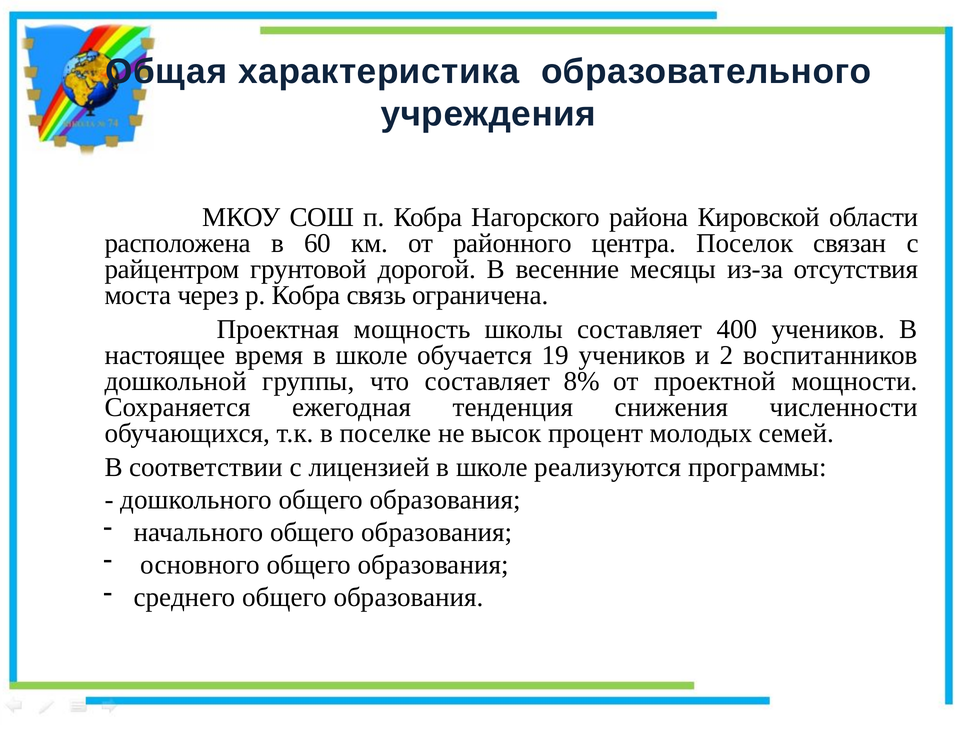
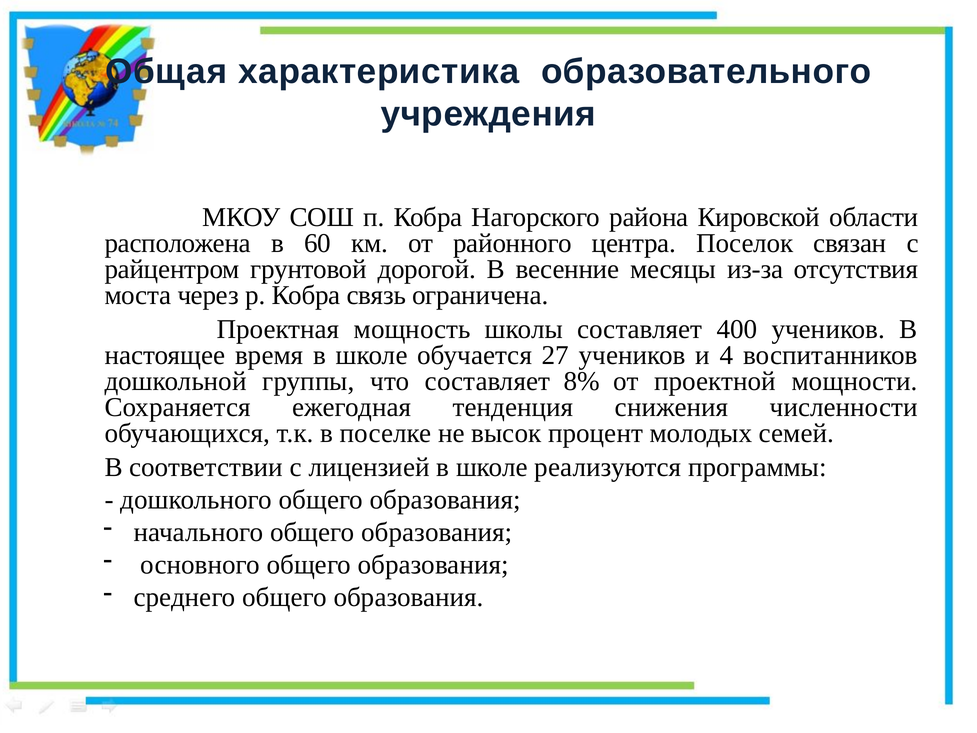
19: 19 -> 27
2: 2 -> 4
